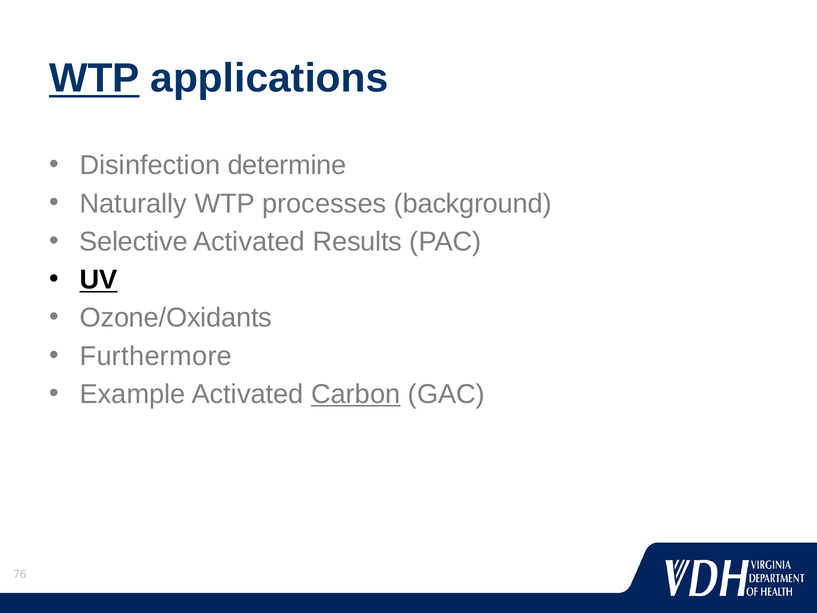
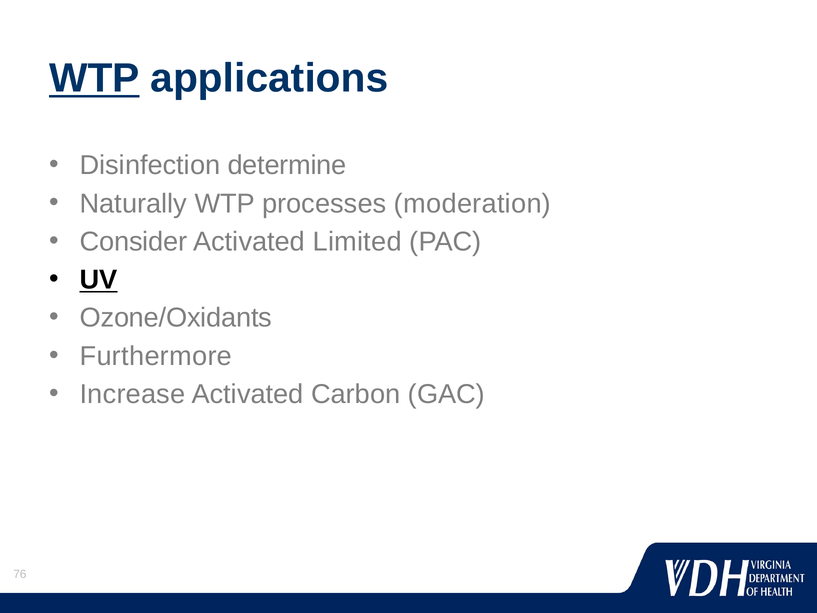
background: background -> moderation
Selective: Selective -> Consider
Results: Results -> Limited
Example: Example -> Increase
Carbon underline: present -> none
